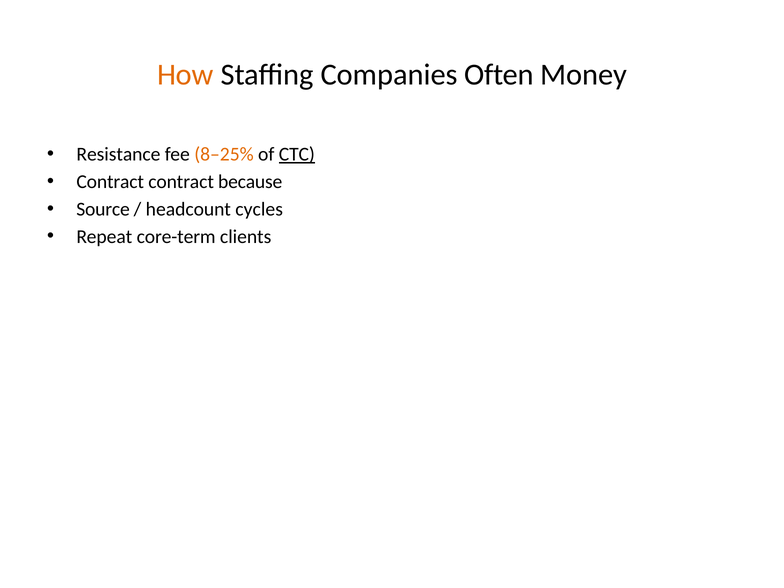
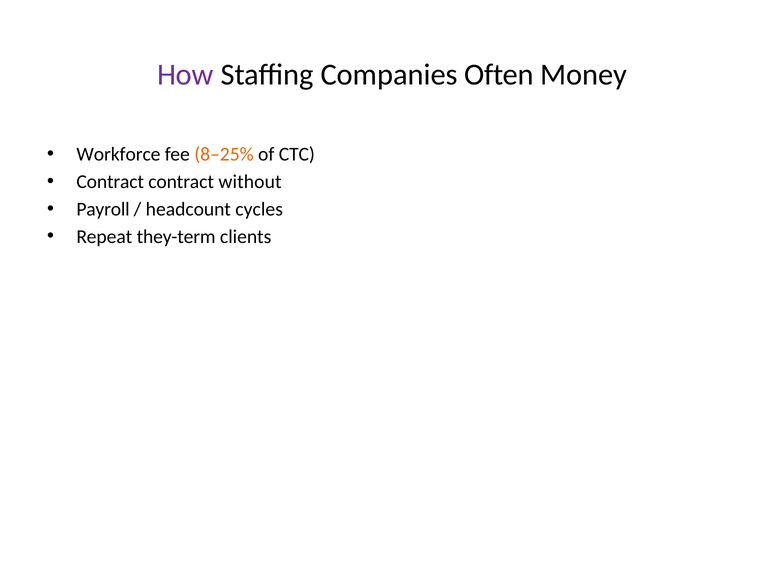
How colour: orange -> purple
Resistance: Resistance -> Workforce
CTC underline: present -> none
because: because -> without
Source: Source -> Payroll
core-term: core-term -> they-term
